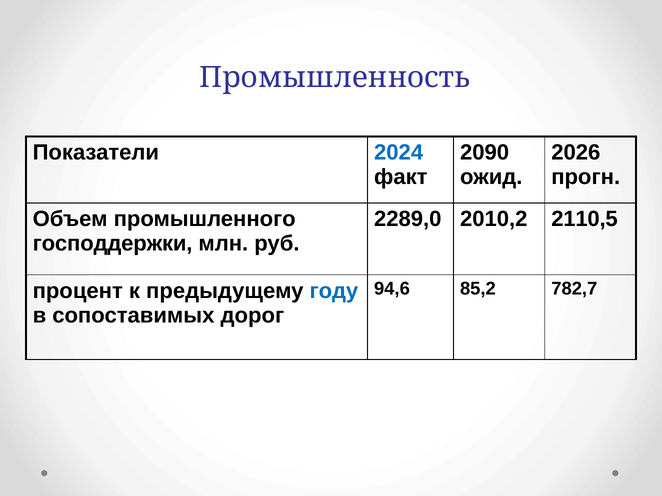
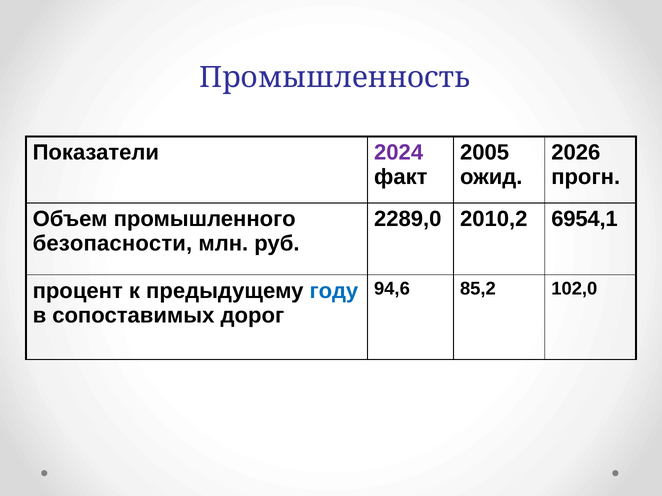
2024 colour: blue -> purple
2090: 2090 -> 2005
2110,5: 2110,5 -> 6954,1
господдержки: господдержки -> безопасности
782,7: 782,7 -> 102,0
